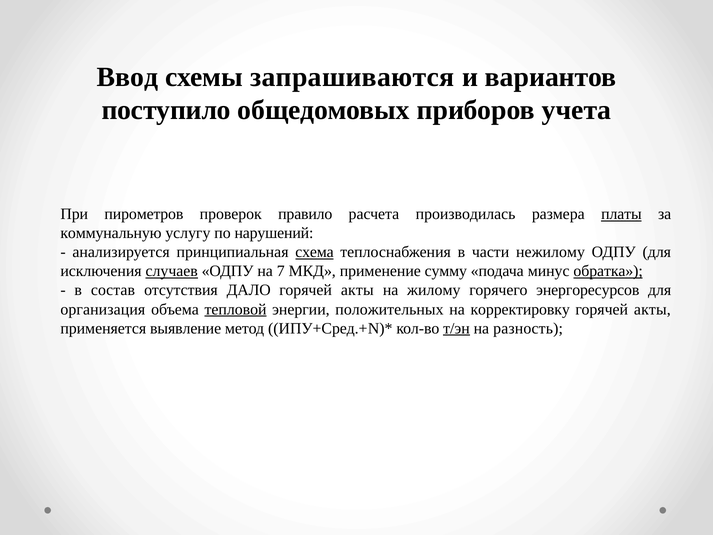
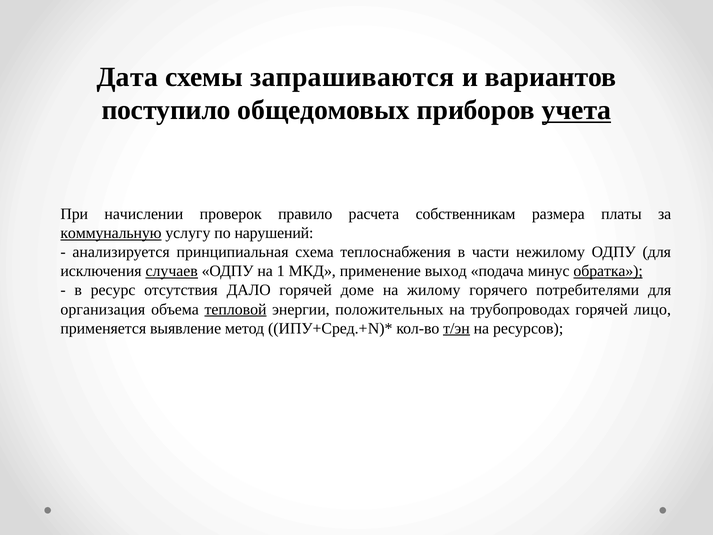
Ввод: Ввод -> Дата
учета underline: none -> present
пирометров: пирометров -> начислении
производилась: производилась -> собственникам
платы underline: present -> none
коммунальную underline: none -> present
схема underline: present -> none
7: 7 -> 1
сумму: сумму -> выход
состав: состав -> ресурс
акты at (357, 290): акты -> доме
энергоресурсов: энергоресурсов -> потребителями
корректировку: корректировку -> трубопроводах
акты at (652, 309): акты -> лицо
разность: разность -> ресурсов
